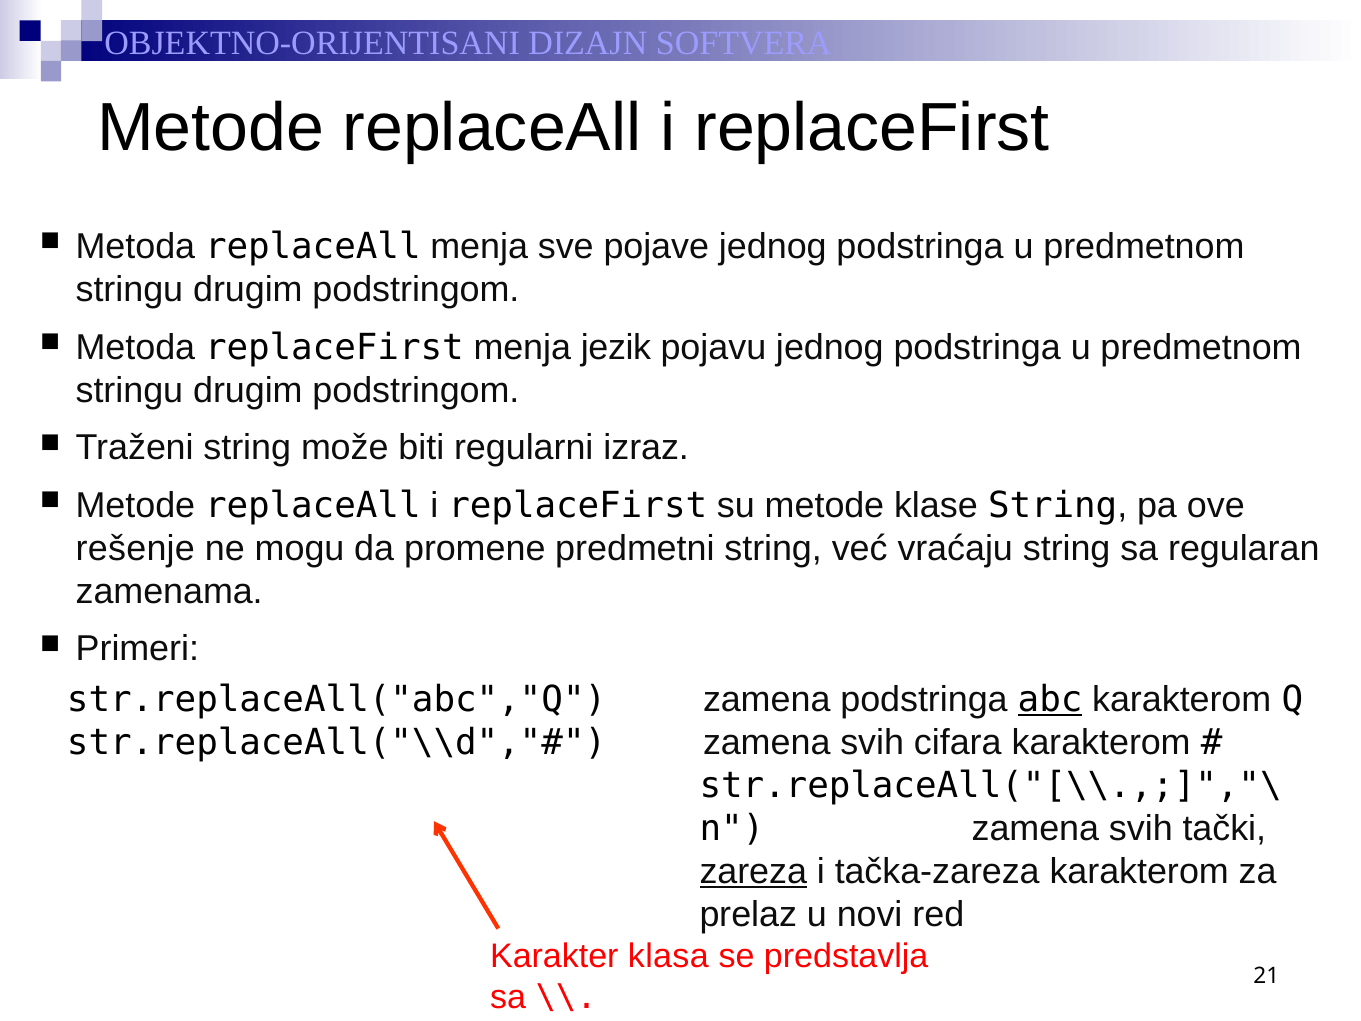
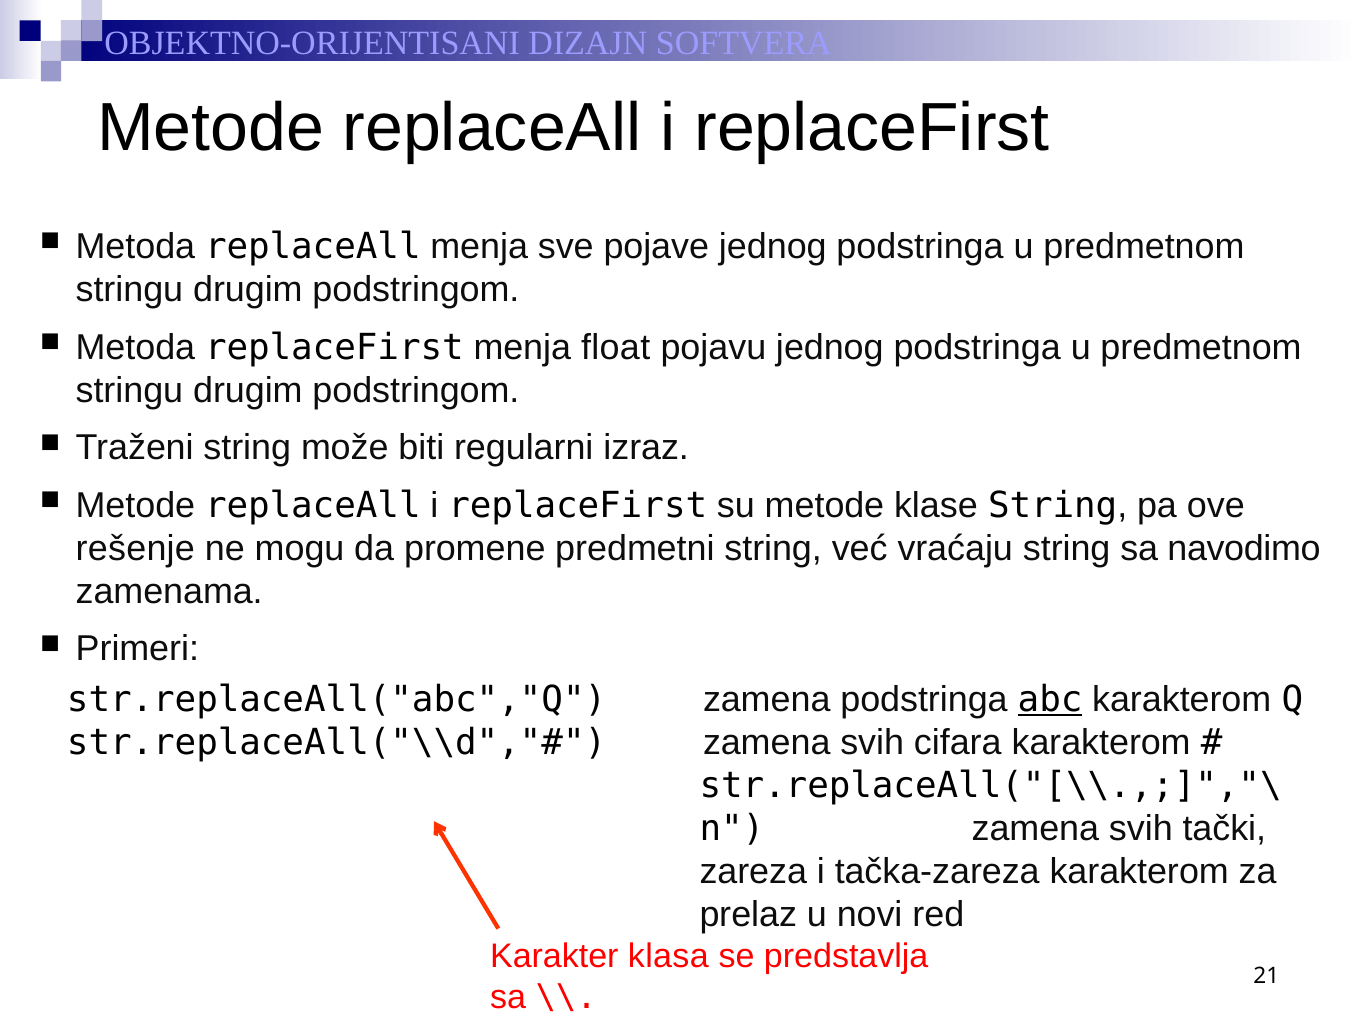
jezik: jezik -> float
regularan: regularan -> navodimo
zareza underline: present -> none
